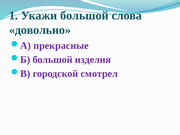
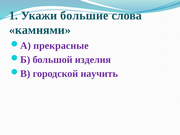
Укажи большой: большой -> большие
довольно: довольно -> камнями
смотрел: смотрел -> научить
